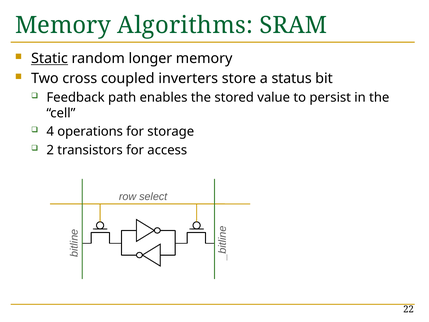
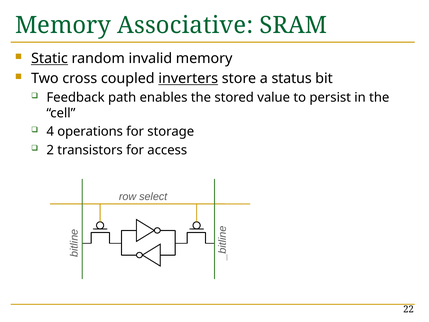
Algorithms: Algorithms -> Associative
longer: longer -> invalid
inverters underline: none -> present
